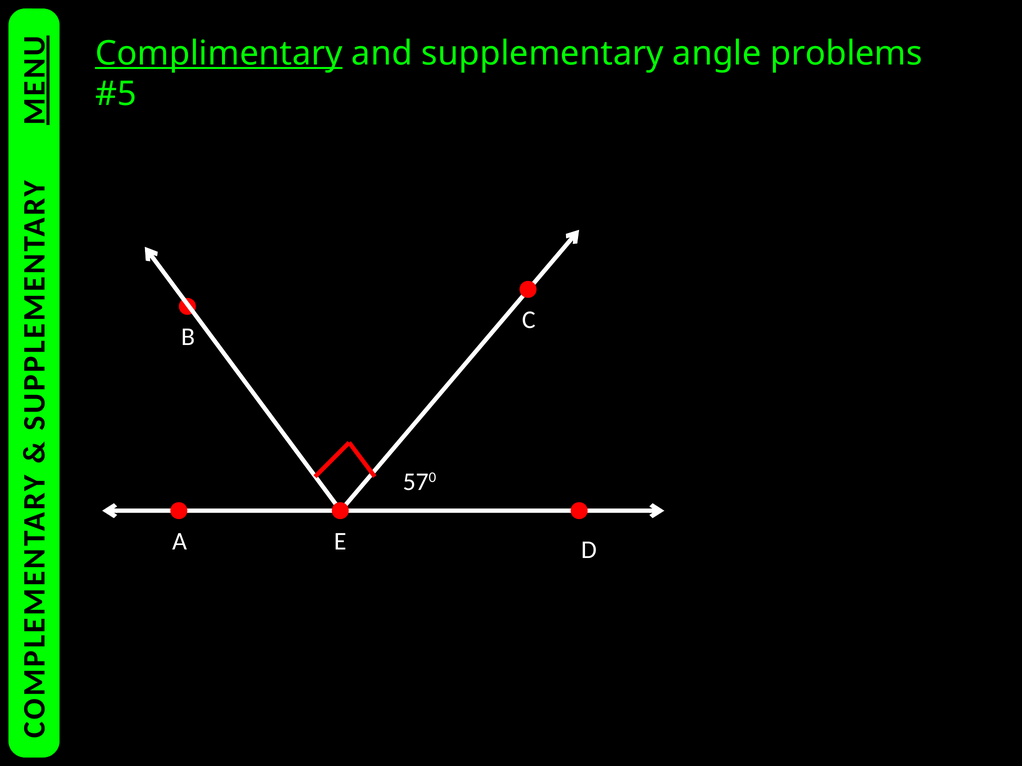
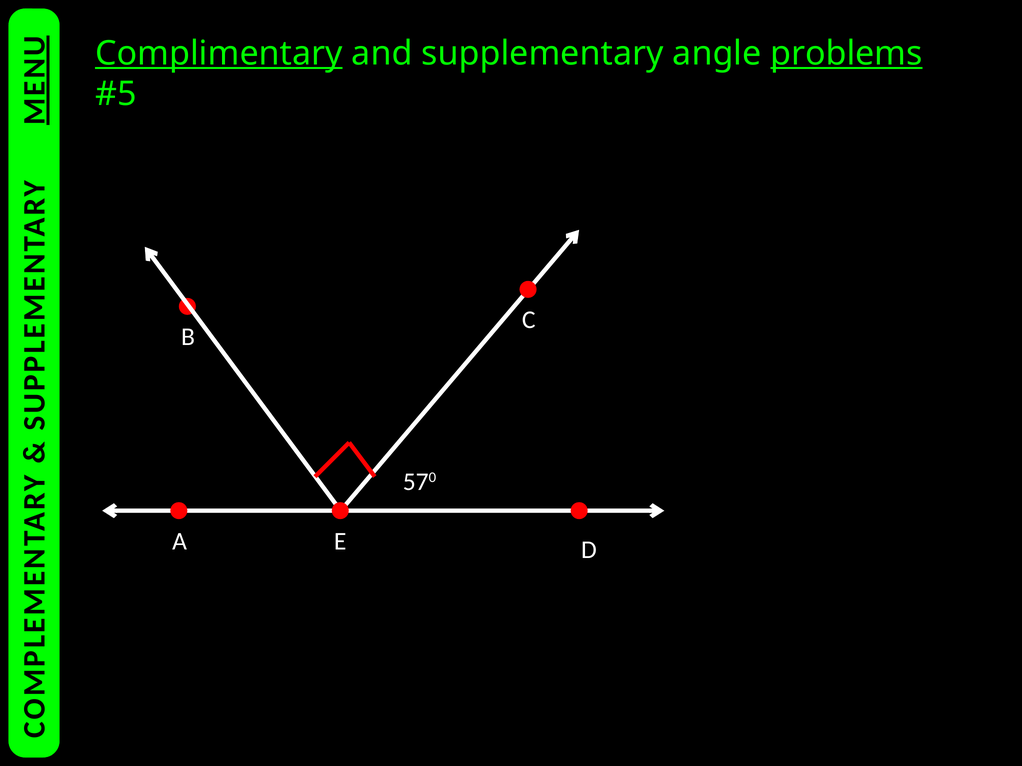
problems underline: none -> present
